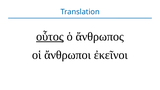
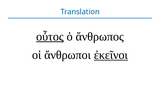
ἐκεῖνοι underline: none -> present
